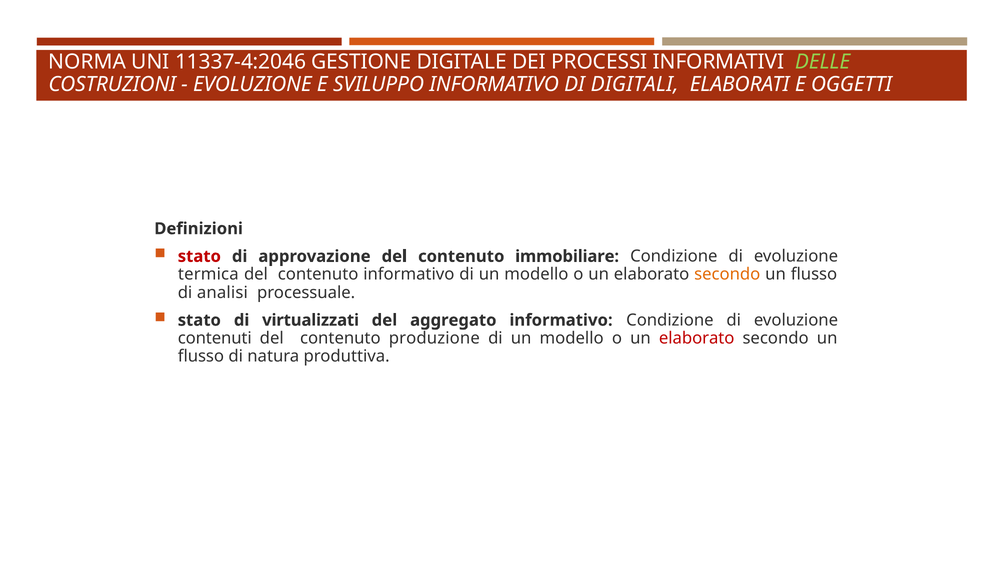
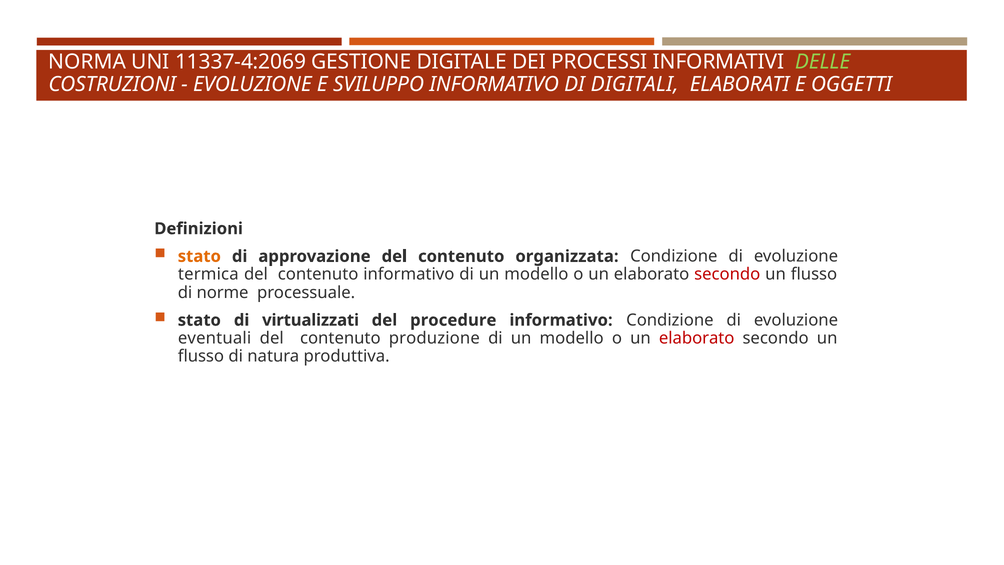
11337-4:2046: 11337-4:2046 -> 11337-4:2069
stato at (199, 256) colour: red -> orange
immobiliare: immobiliare -> organizzata
secondo at (727, 274) colour: orange -> red
analisi: analisi -> norme
aggregato: aggregato -> procedure
contenuti: contenuti -> eventuali
